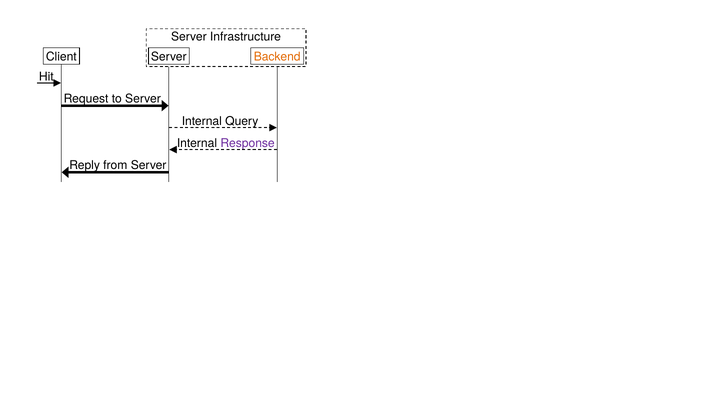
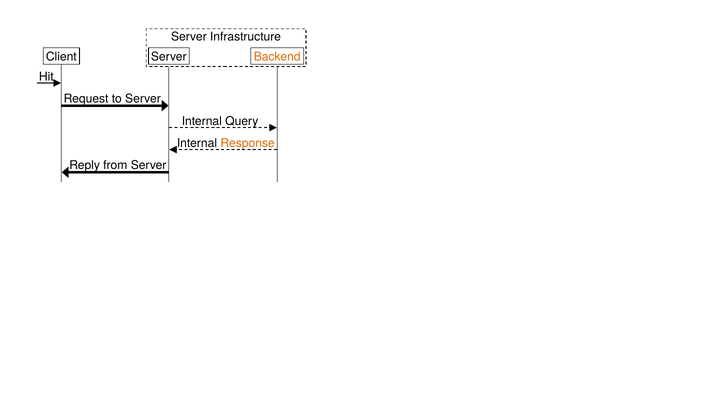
Response colour: purple -> orange
